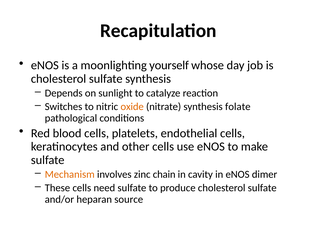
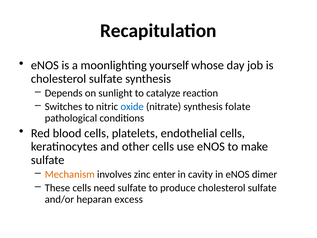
oxide colour: orange -> blue
chain: chain -> enter
source: source -> excess
